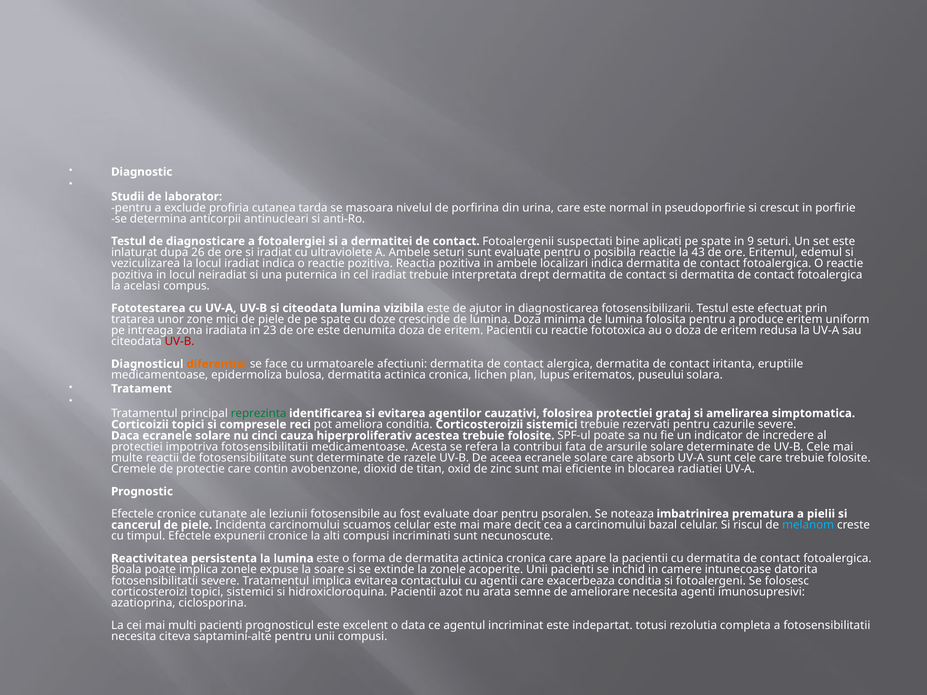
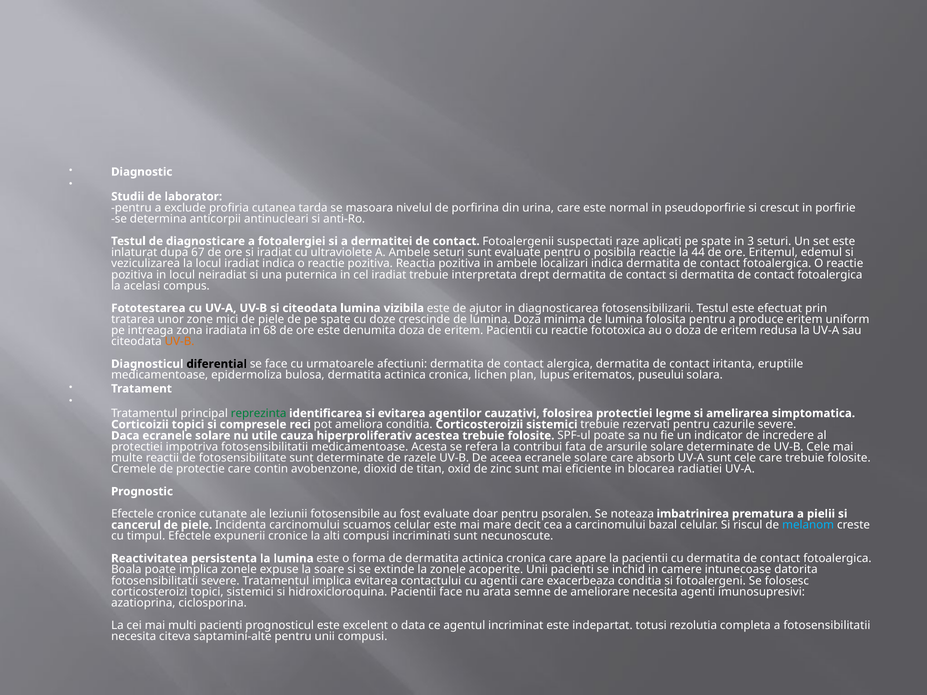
bine: bine -> raze
9: 9 -> 3
26: 26 -> 67
43: 43 -> 44
23: 23 -> 68
UV-B at (180, 342) colour: red -> orange
diferential colour: orange -> black
grataj: grataj -> legme
cinci: cinci -> utile
Pacientii azot: azot -> face
